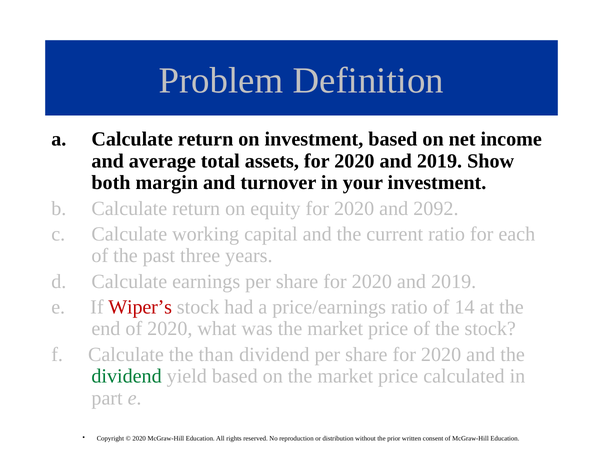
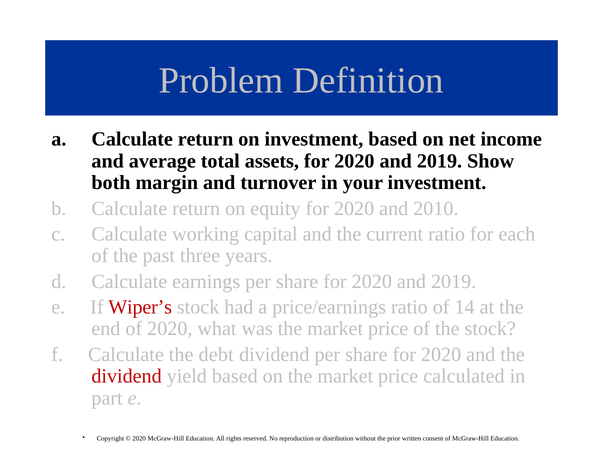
2092: 2092 -> 2010
than: than -> debt
dividend at (127, 376) colour: green -> red
